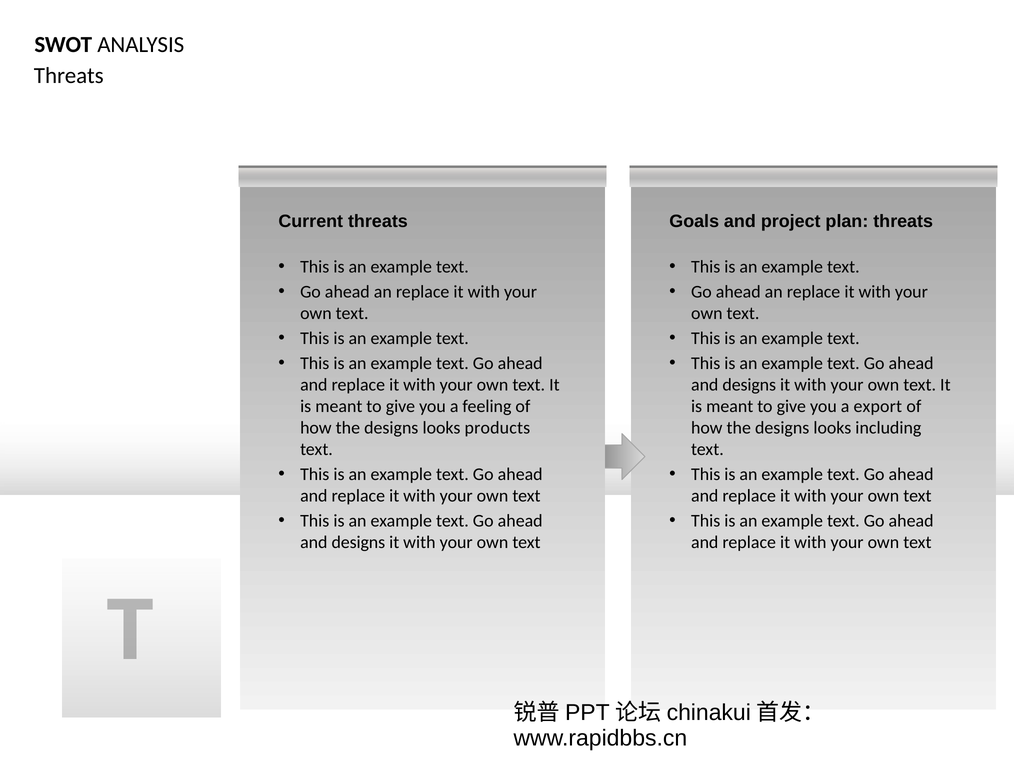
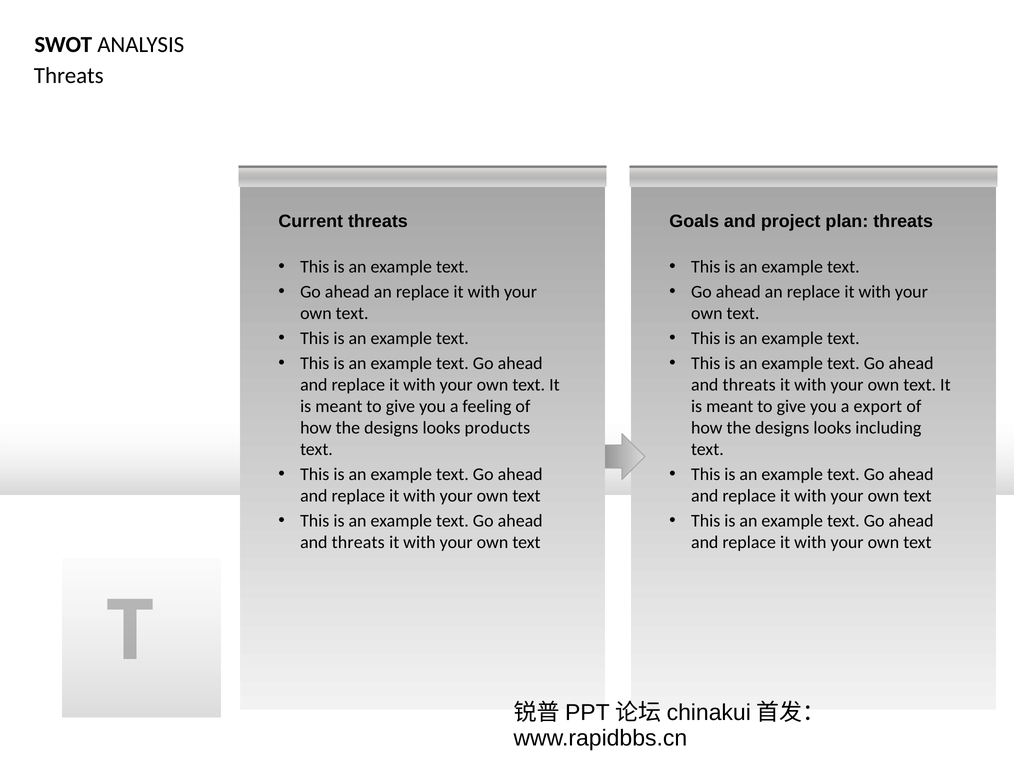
designs at (749, 385): designs -> threats
designs at (358, 542): designs -> threats
